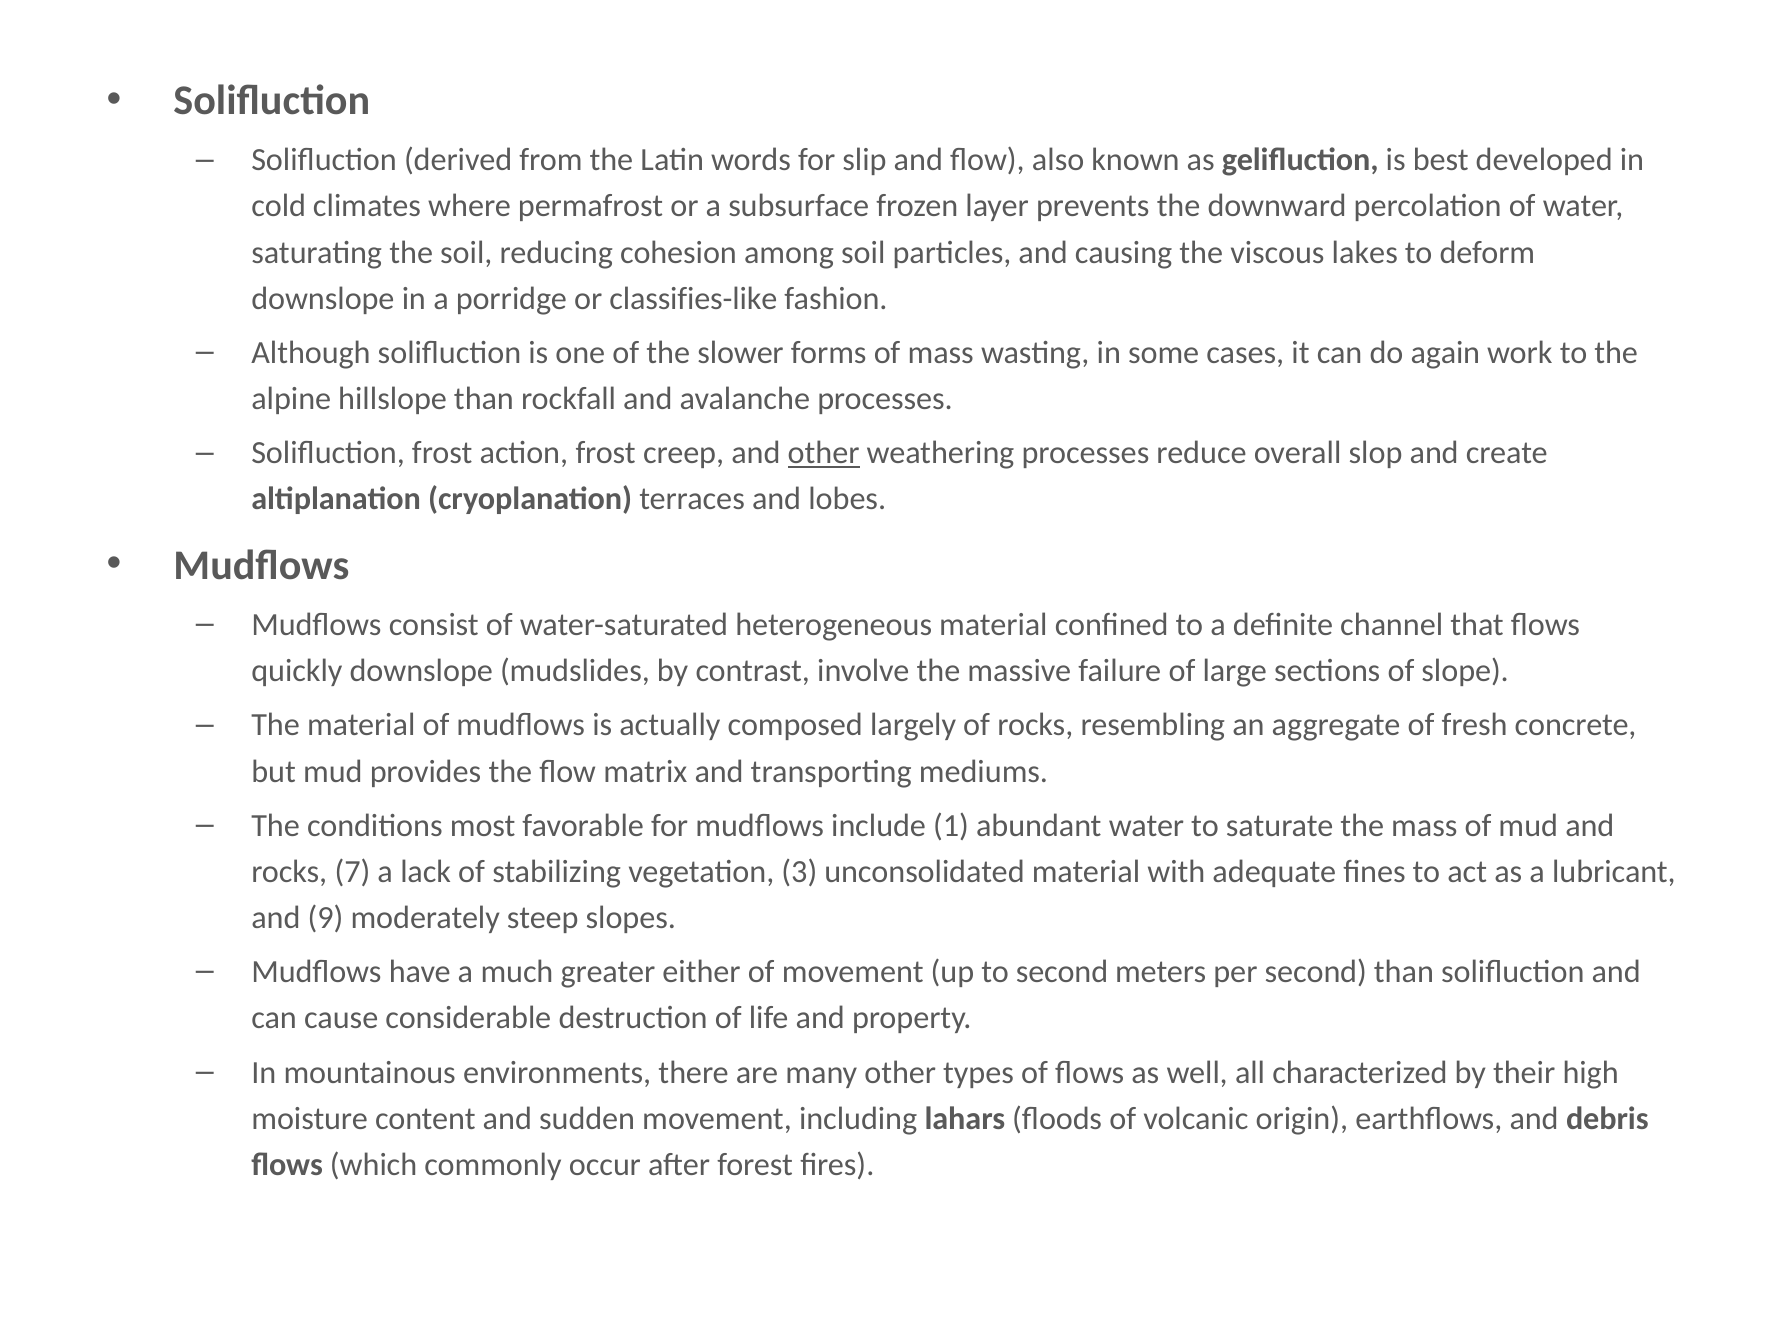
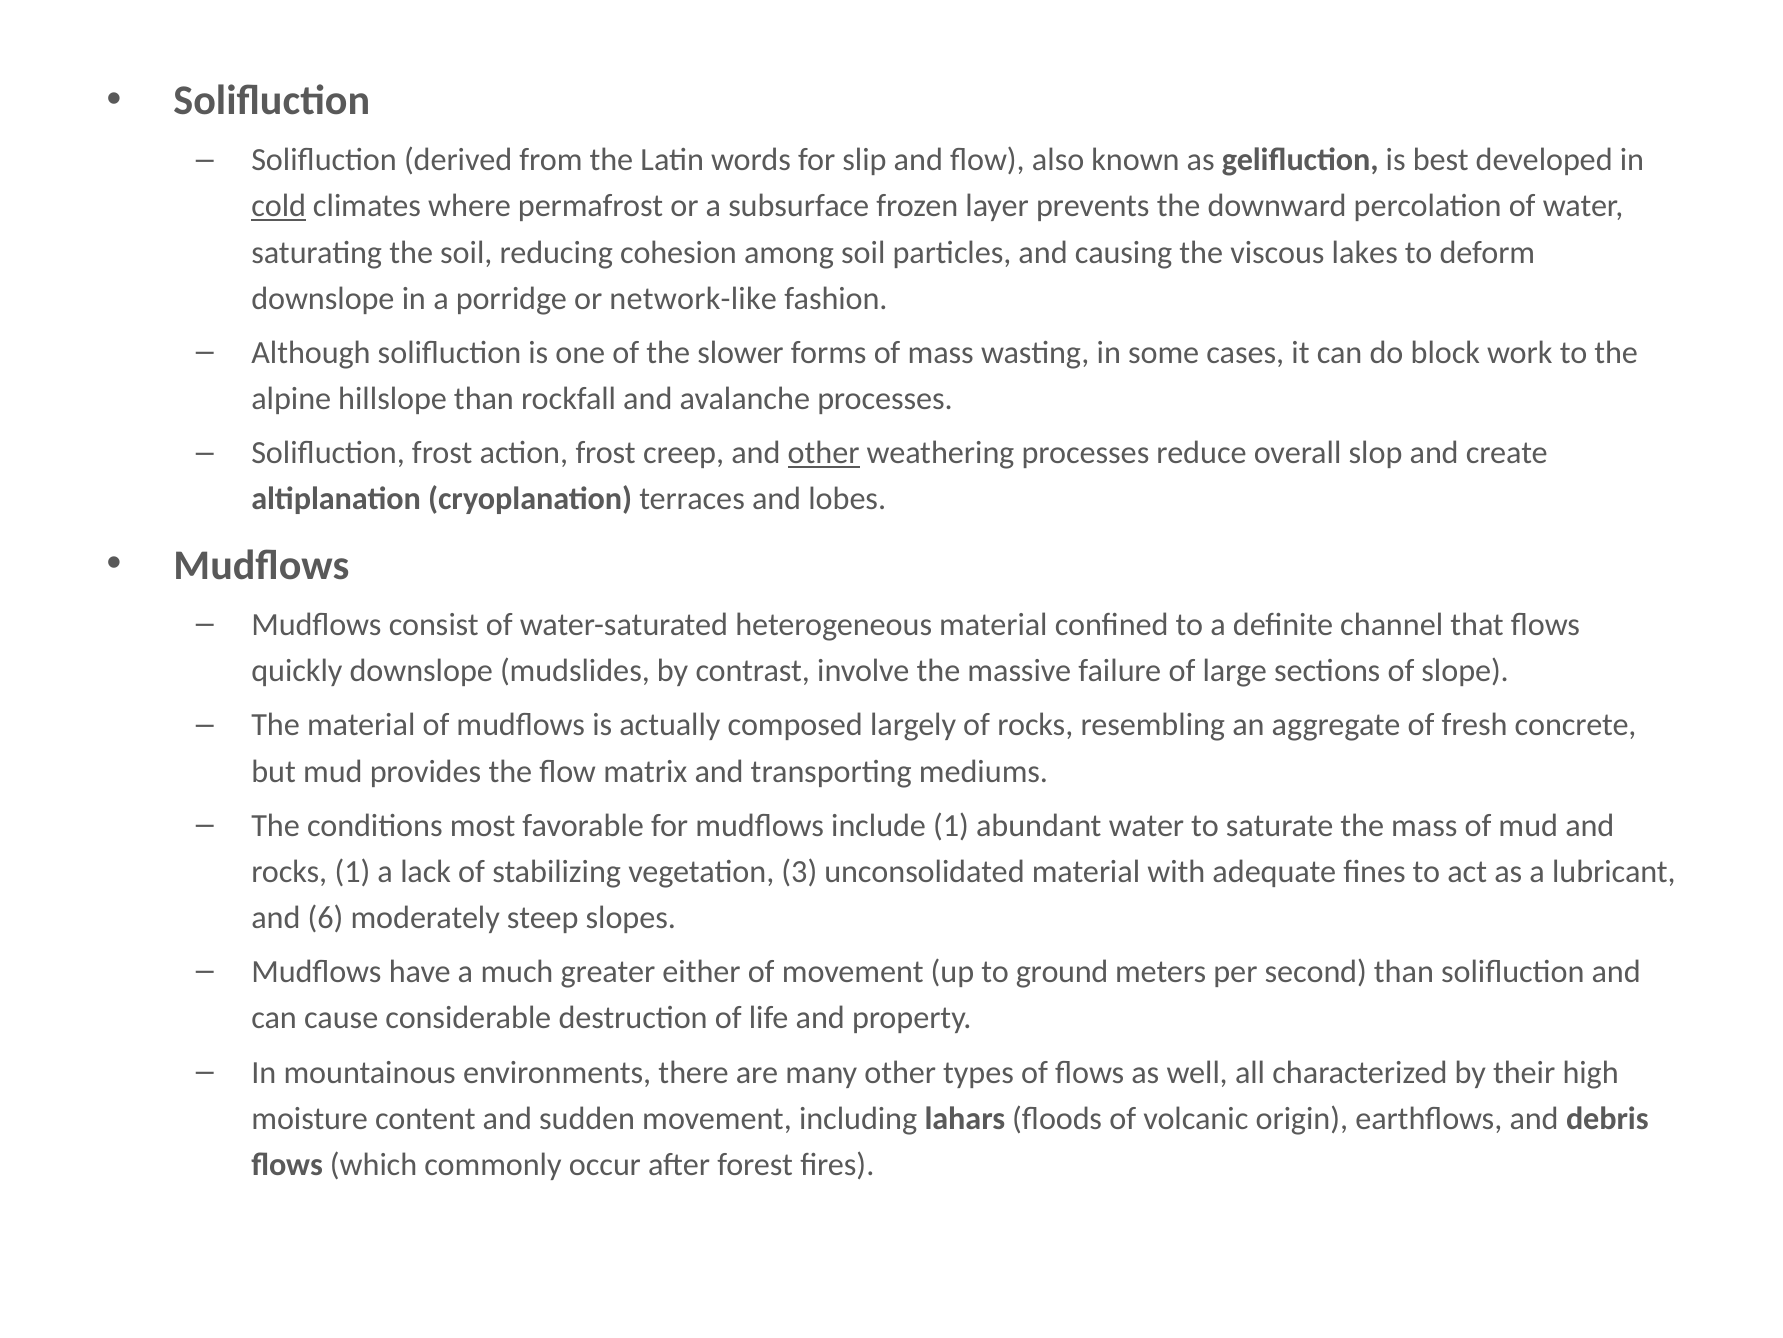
cold underline: none -> present
classifies-like: classifies-like -> network-like
again: again -> block
rocks 7: 7 -> 1
9: 9 -> 6
to second: second -> ground
